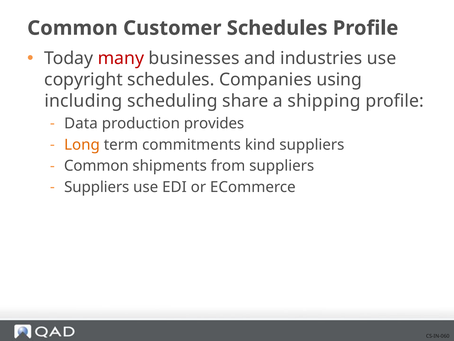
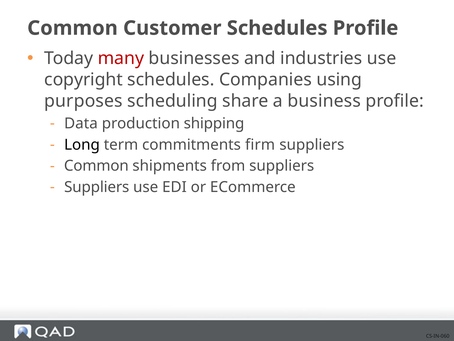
including: including -> purposes
shipping: shipping -> business
provides: provides -> shipping
Long colour: orange -> black
kind: kind -> firm
